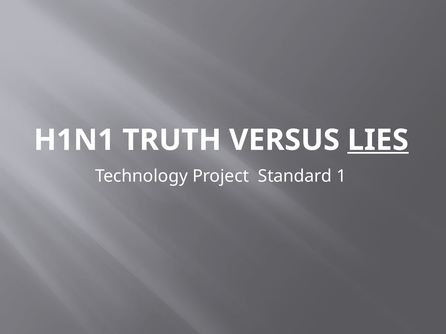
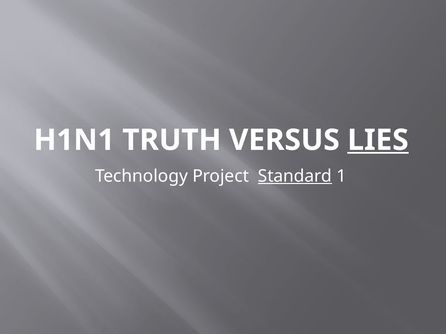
Standard underline: none -> present
